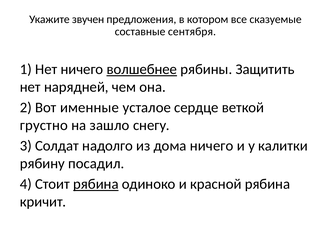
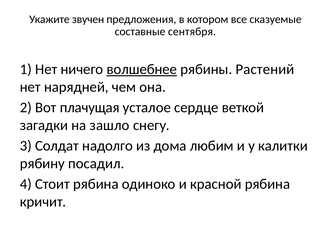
Защитить: Защитить -> Растений
именные: именные -> плачущая
грустно: грустно -> загадки
дома ничего: ничего -> любим
рябина at (96, 184) underline: present -> none
